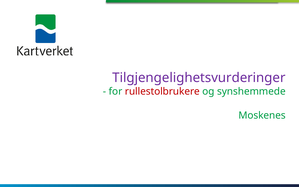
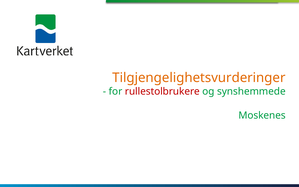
Tilgjengelighetsvurderinger colour: purple -> orange
